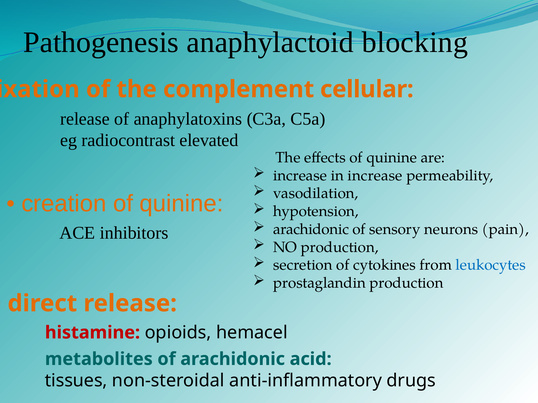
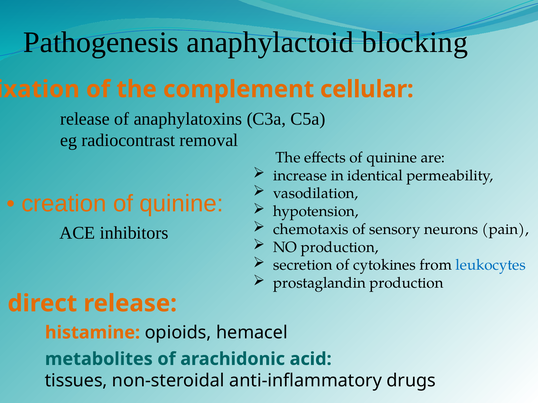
elevated: elevated -> removal
in increase: increase -> identical
arachidonic at (311, 229): arachidonic -> chemotaxis
histamine colour: red -> orange
